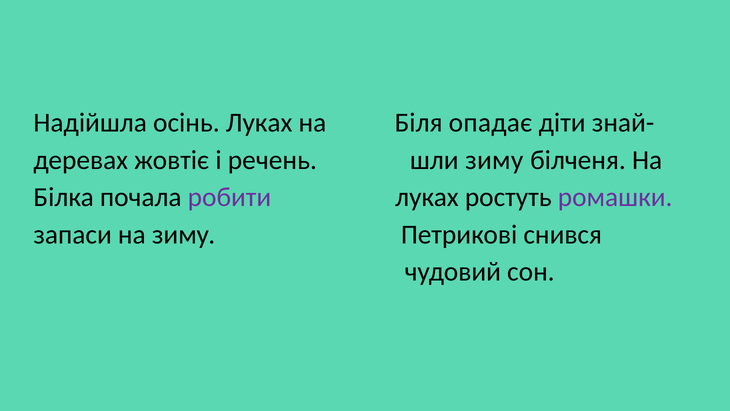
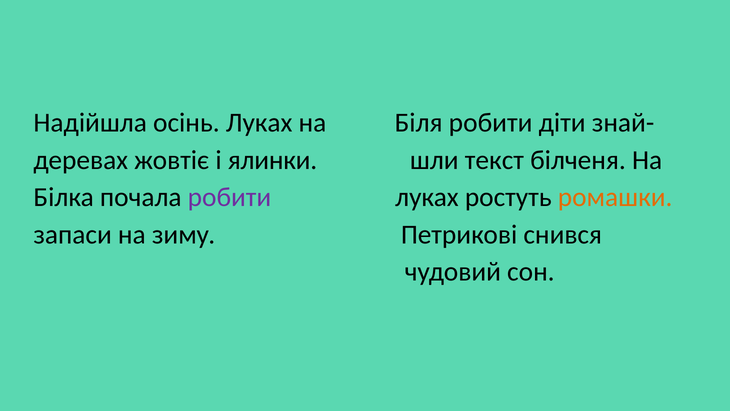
Біля опадає: опадає -> робити
речень: речень -> ялинки
шли зиму: зиму -> текст
ромашки colour: purple -> orange
